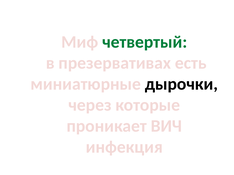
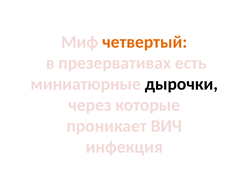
четвертый colour: green -> orange
